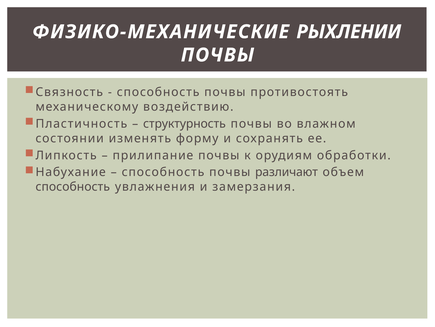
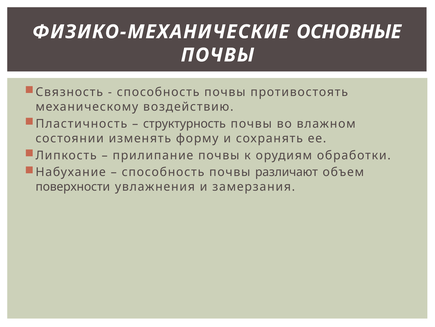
РЫХЛЕНИИ: РЫХЛЕНИИ -> ОСНОВНЫЕ
способность at (73, 186): способность -> поверхности
